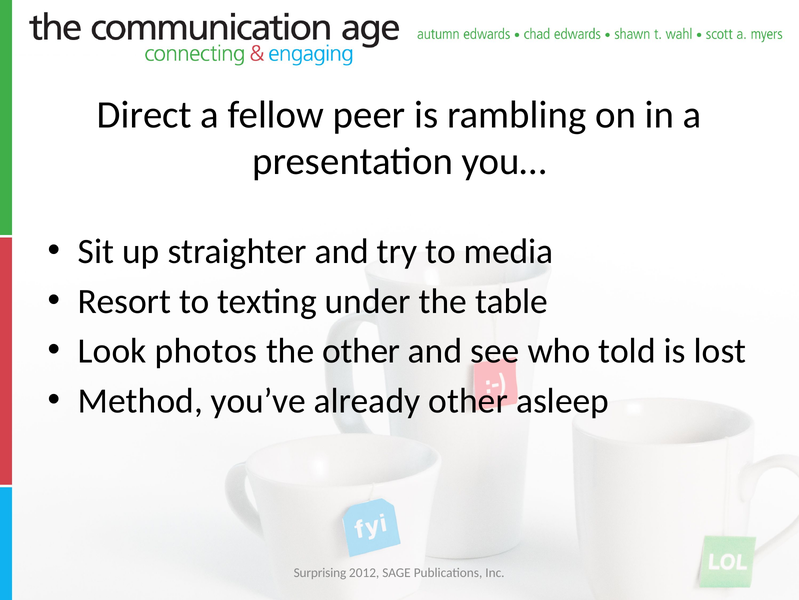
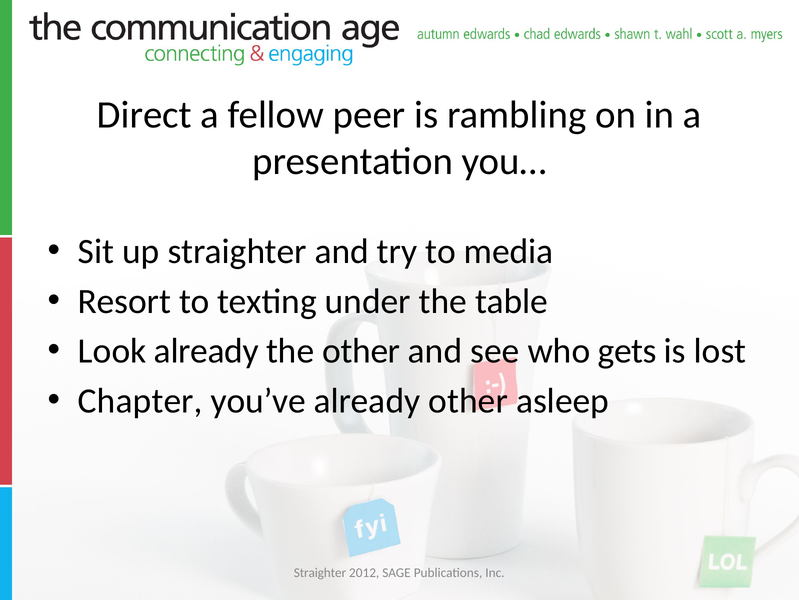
Look photos: photos -> already
told: told -> gets
Method: Method -> Chapter
Surprising at (320, 572): Surprising -> Straighter
